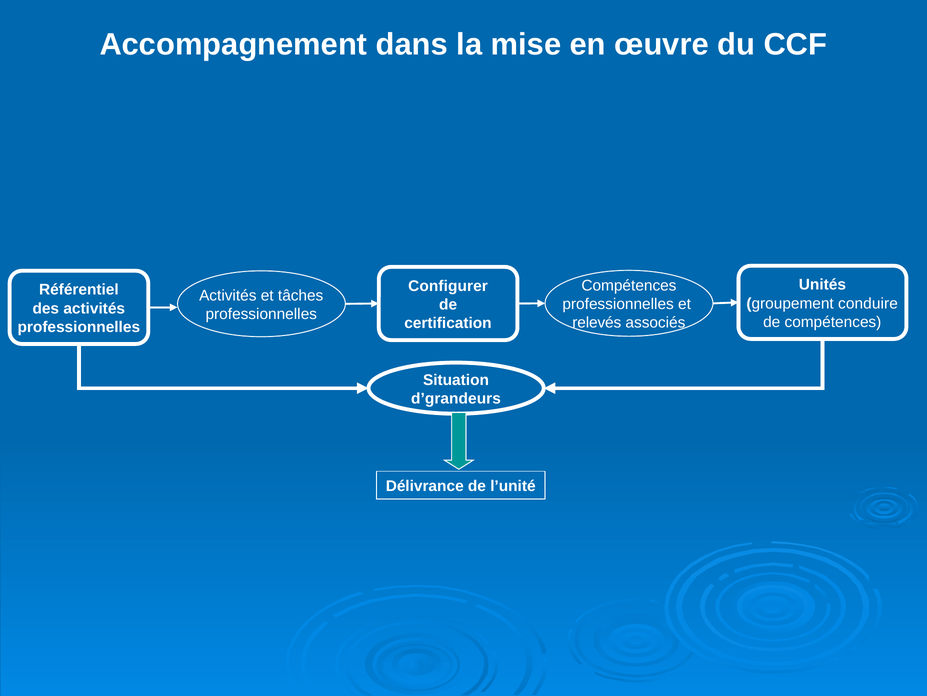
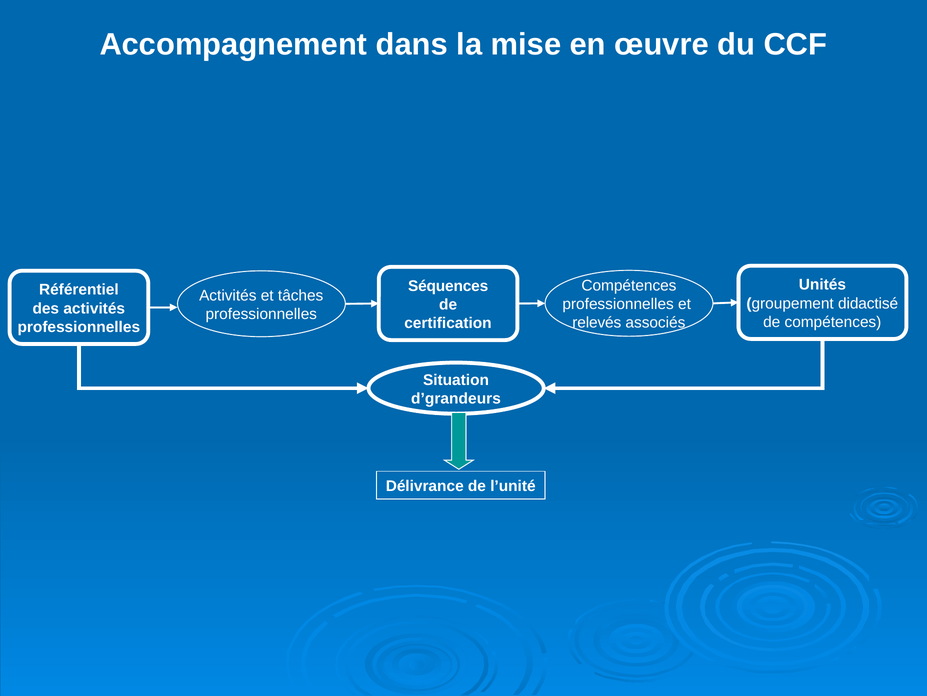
Configurer: Configurer -> Séquences
conduire: conduire -> didactisé
